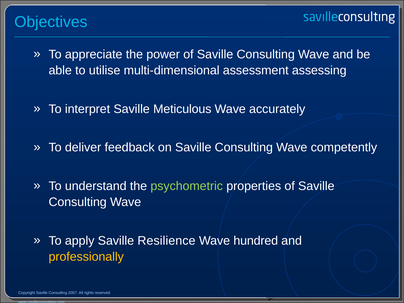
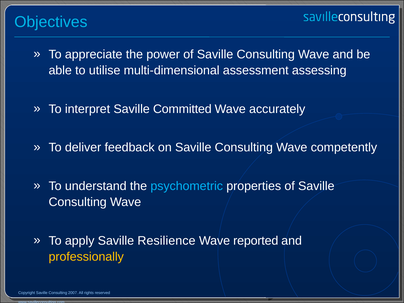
Meticulous: Meticulous -> Committed
psychometric colour: light green -> light blue
hundred: hundred -> reported
